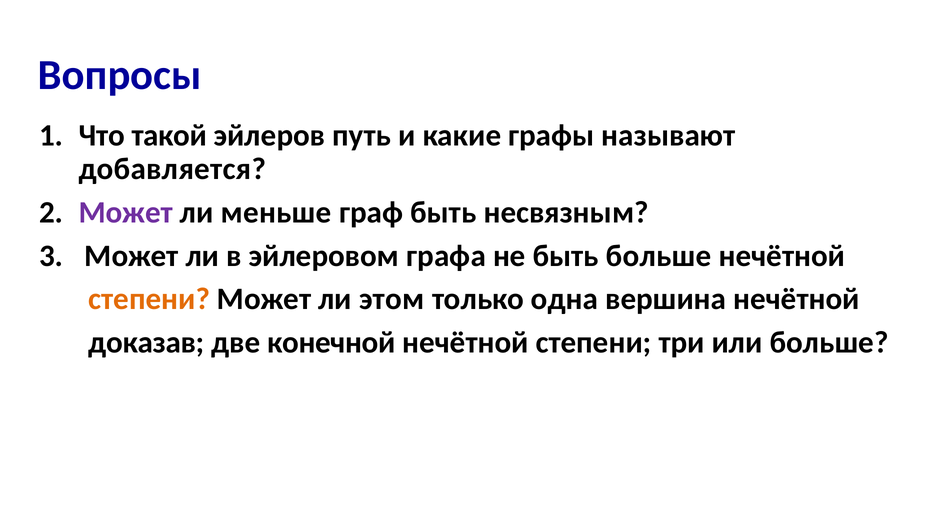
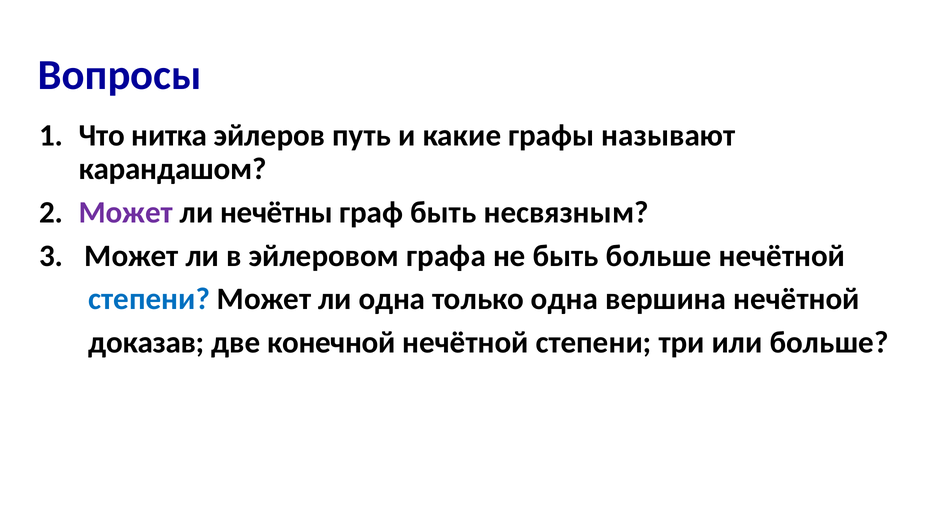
такой: такой -> нитка
добавляется: добавляется -> карандашом
меньше: меньше -> нечётны
степени at (149, 299) colour: orange -> blue
ли этом: этом -> одна
